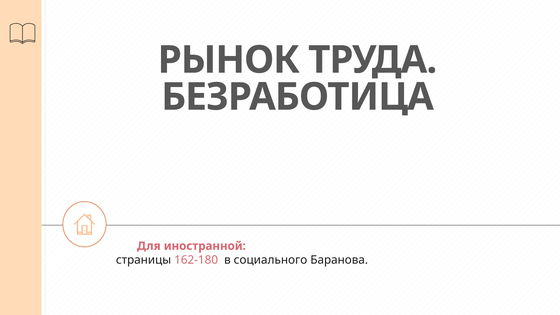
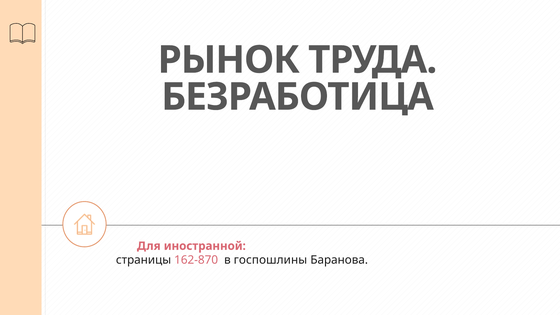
162-180: 162-180 -> 162-870
социального: социального -> госпошлины
